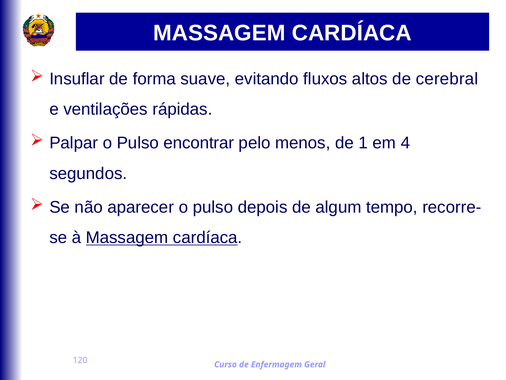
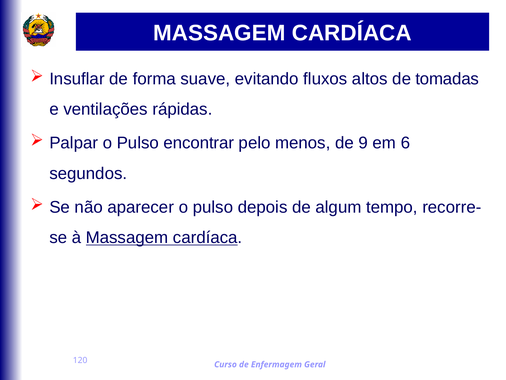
cerebral: cerebral -> tomadas
1: 1 -> 9
4: 4 -> 6
